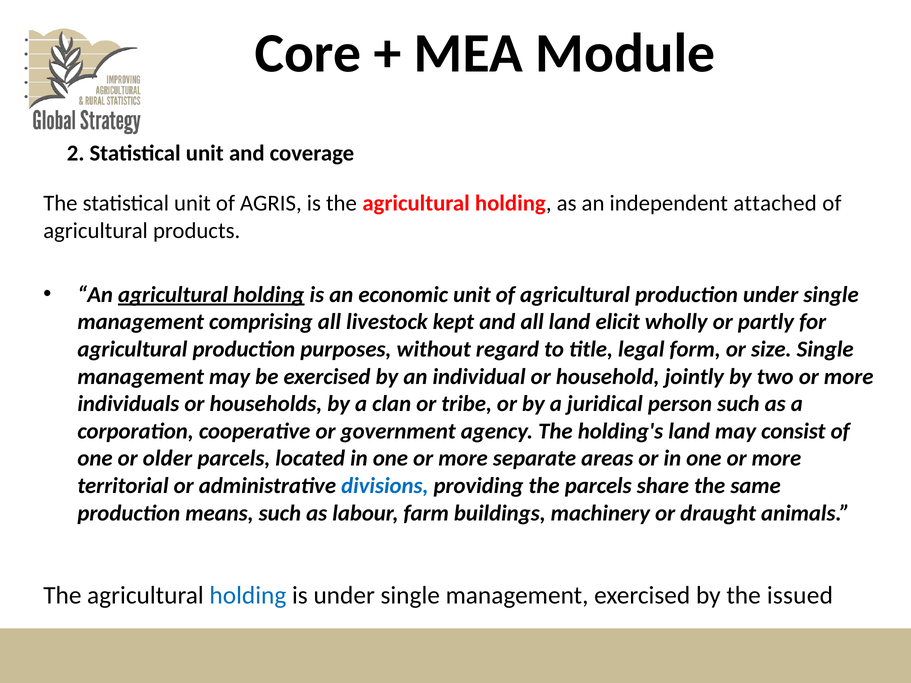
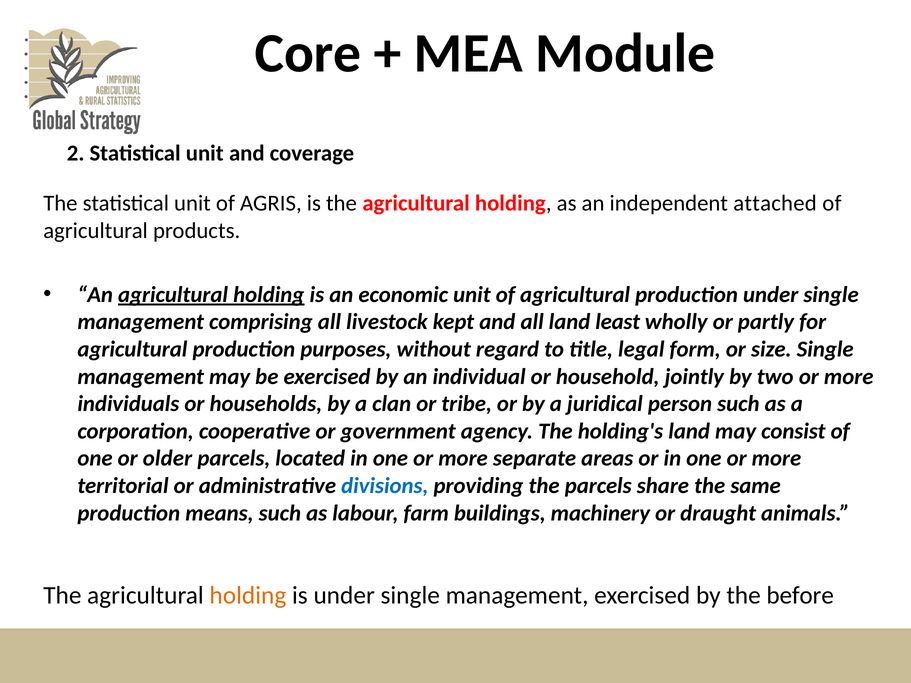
elicit: elicit -> least
holding at (248, 595) colour: blue -> orange
issued: issued -> before
